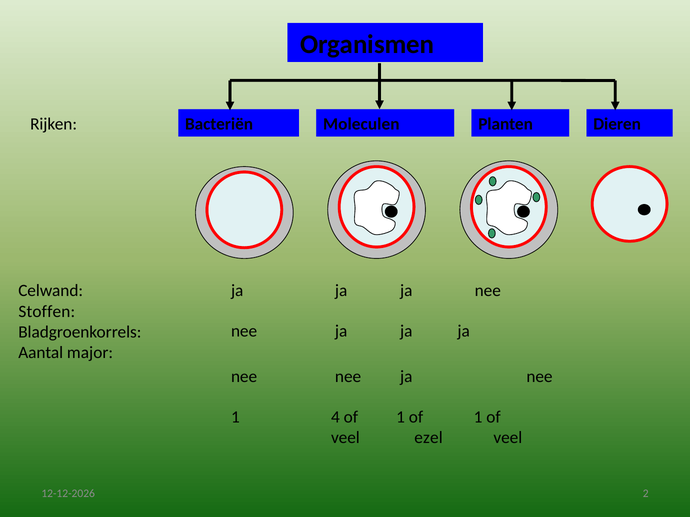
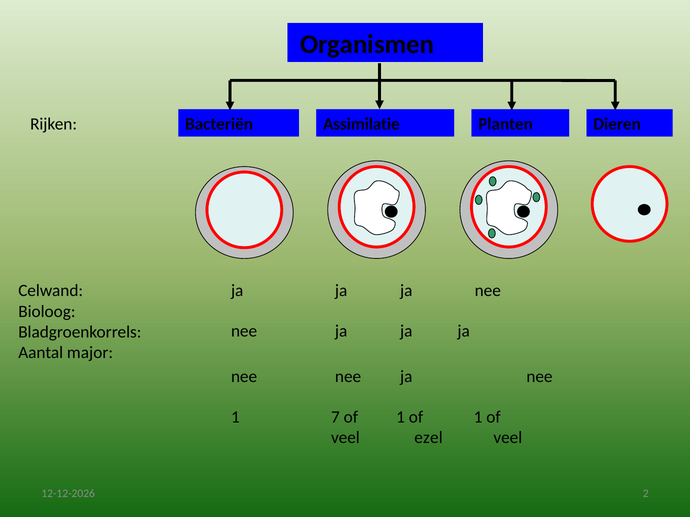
Moleculen: Moleculen -> Assimilatie
Stoffen: Stoffen -> Bioloog
4: 4 -> 7
